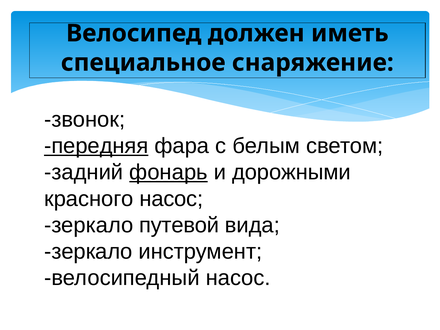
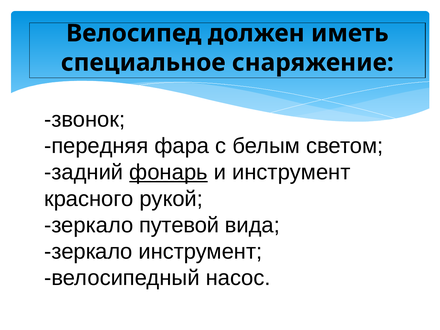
передняя underline: present -> none
и дорожными: дорожными -> инструмент
красного насос: насос -> рукой
